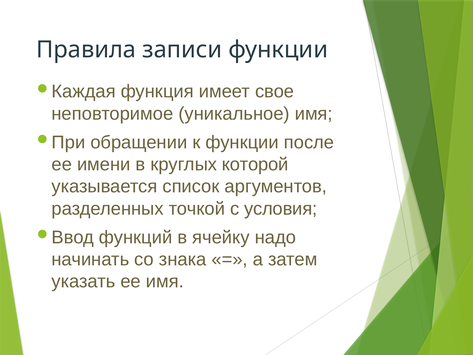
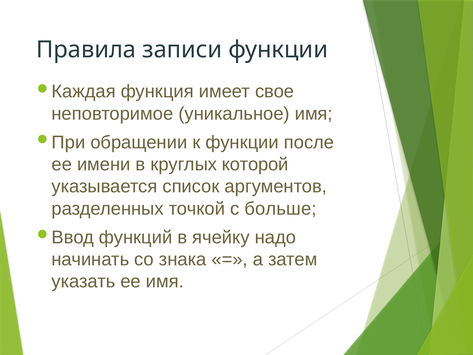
условия: условия -> больше
